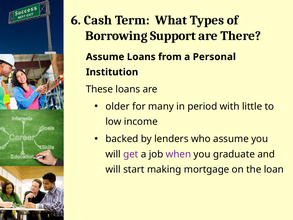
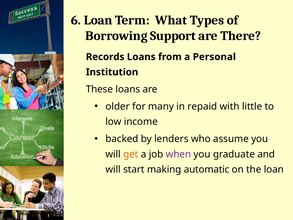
6 Cash: Cash -> Loan
Assume at (105, 57): Assume -> Records
period: period -> repaid
get colour: purple -> orange
mortgage: mortgage -> automatic
